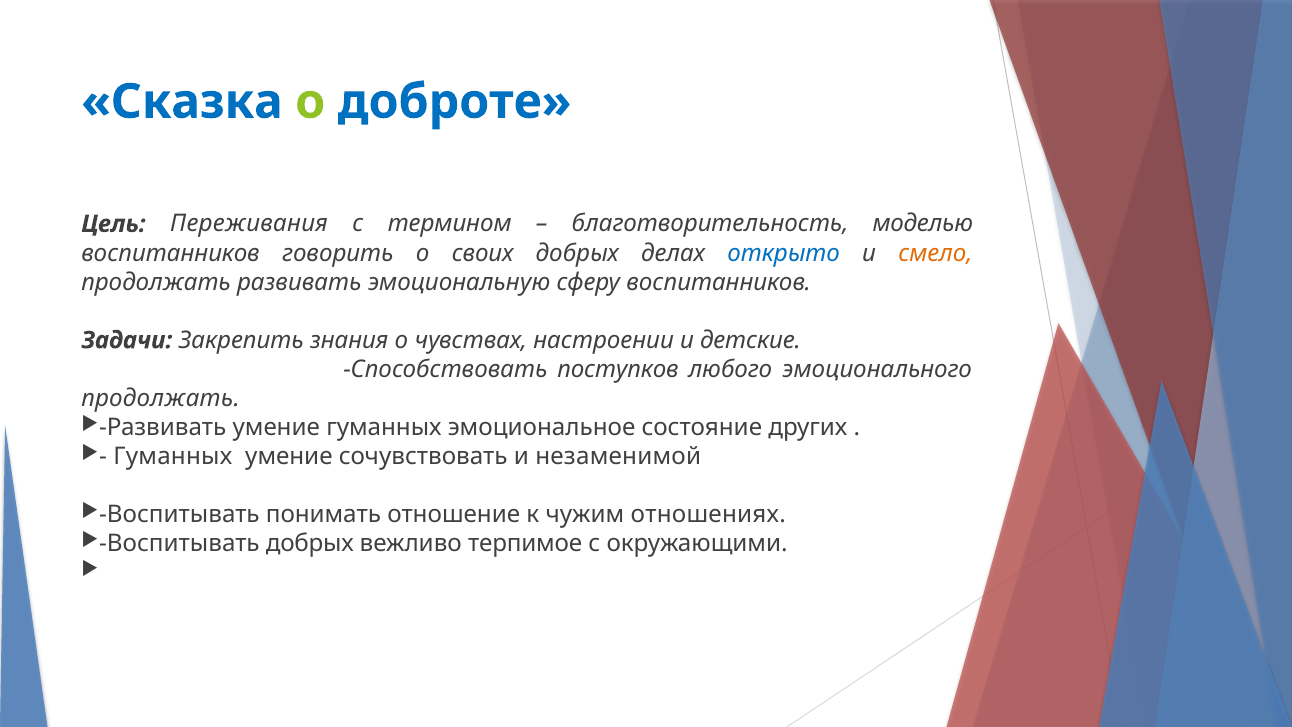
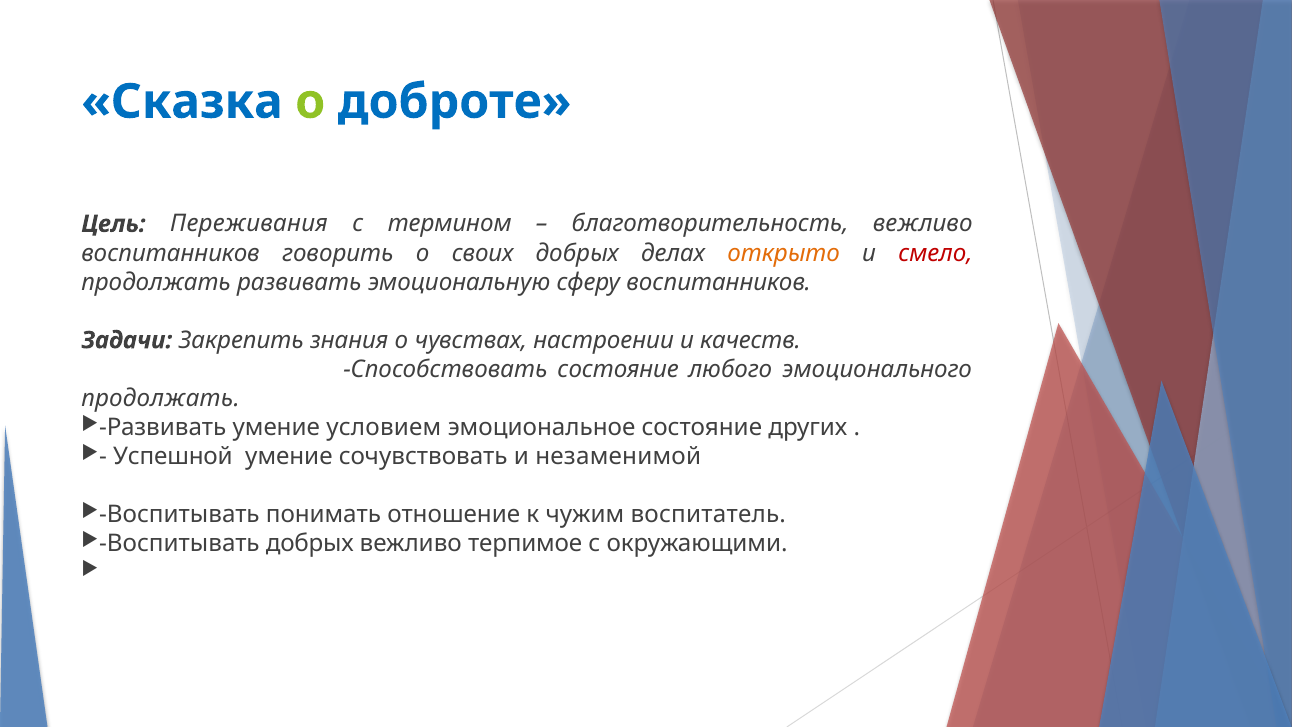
благотворительность моделью: моделью -> вежливо
открыто colour: blue -> orange
смело colour: orange -> red
детские: детские -> качеств
Способствовать поступков: поступков -> состояние
умение гуманных: гуманных -> условием
Гуманных at (173, 456): Гуманных -> Успешной
отношениях: отношениях -> воспитатель
